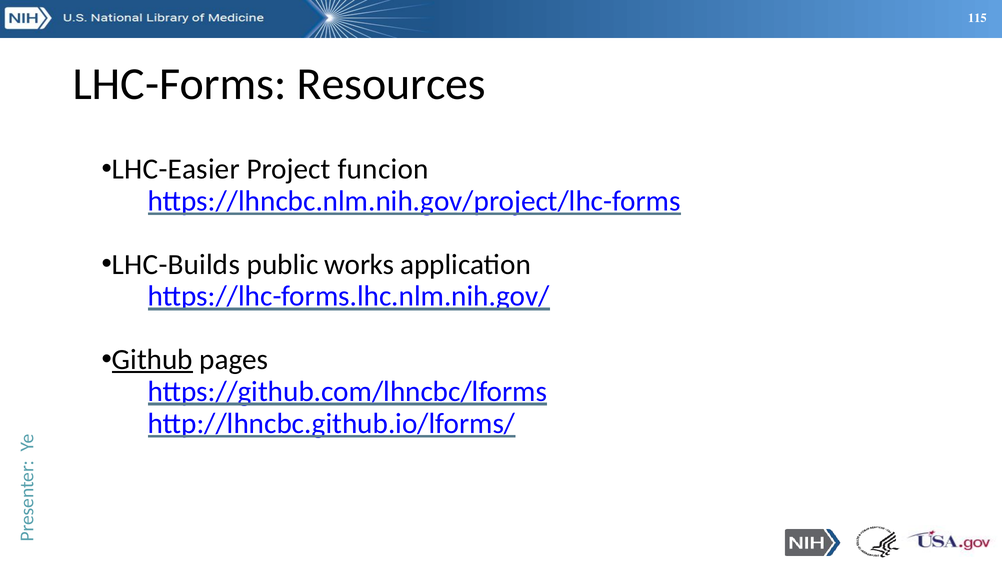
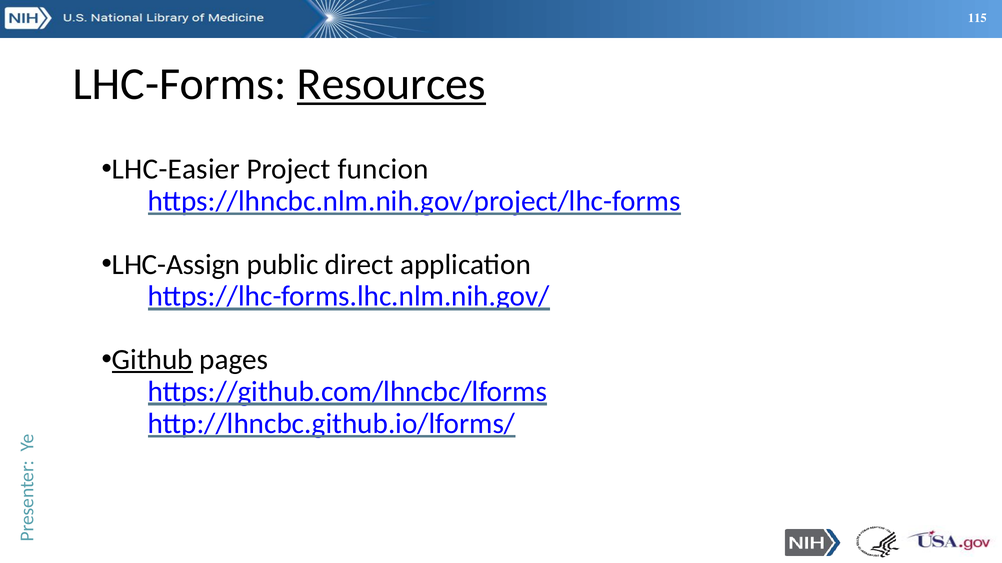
Resources underline: none -> present
LHC-Builds: LHC-Builds -> LHC-Assign
works: works -> direct
